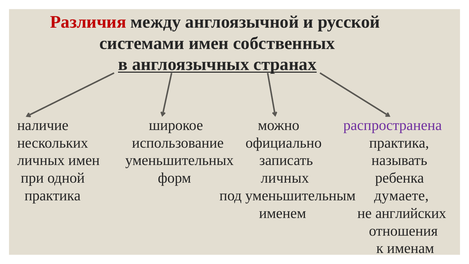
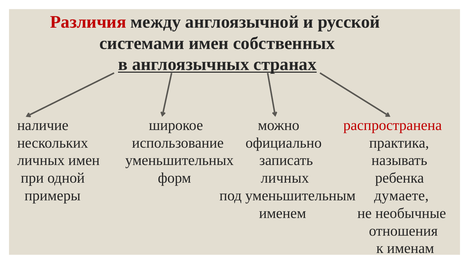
распространена colour: purple -> red
практика at (53, 196): практика -> примеры
английских: английских -> необычные
